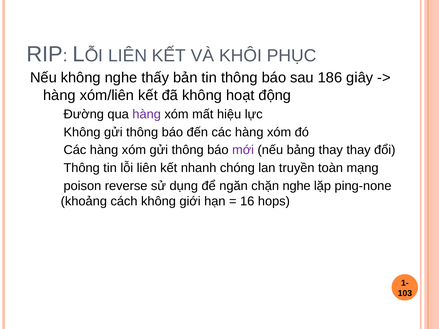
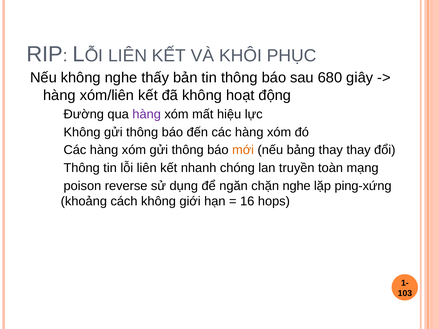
186: 186 -> 680
mới colour: purple -> orange
ping-none: ping-none -> ping-xứng
